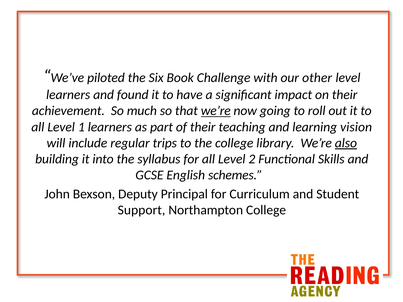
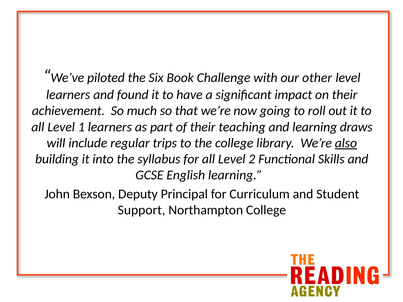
we’re at (216, 111) underline: present -> none
vision: vision -> draws
English schemes: schemes -> learning
